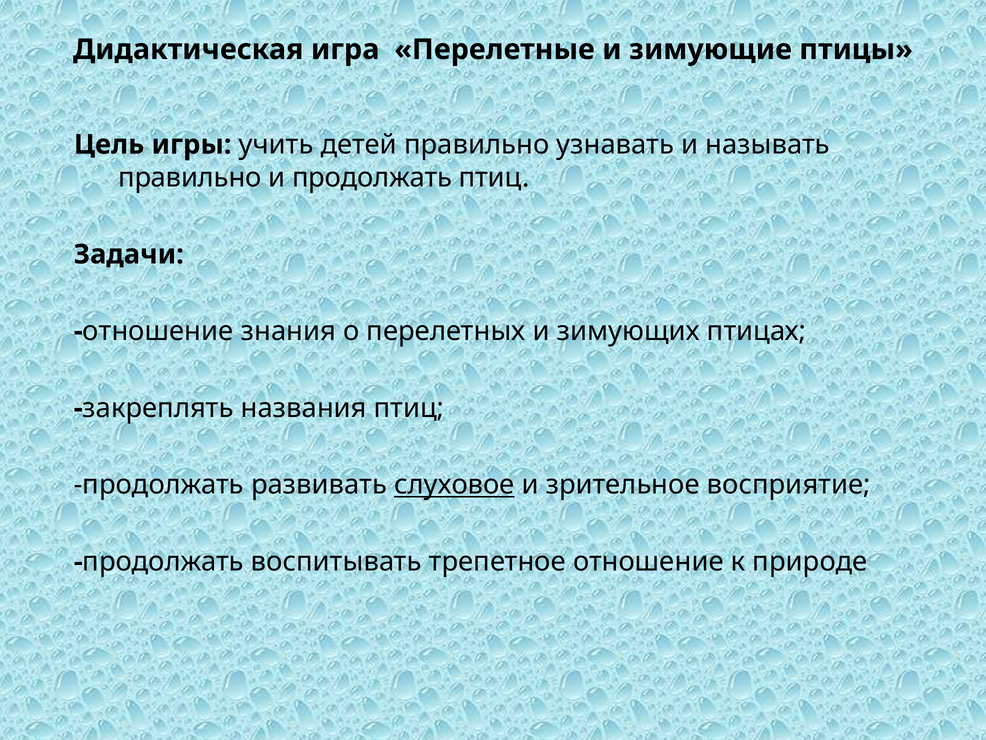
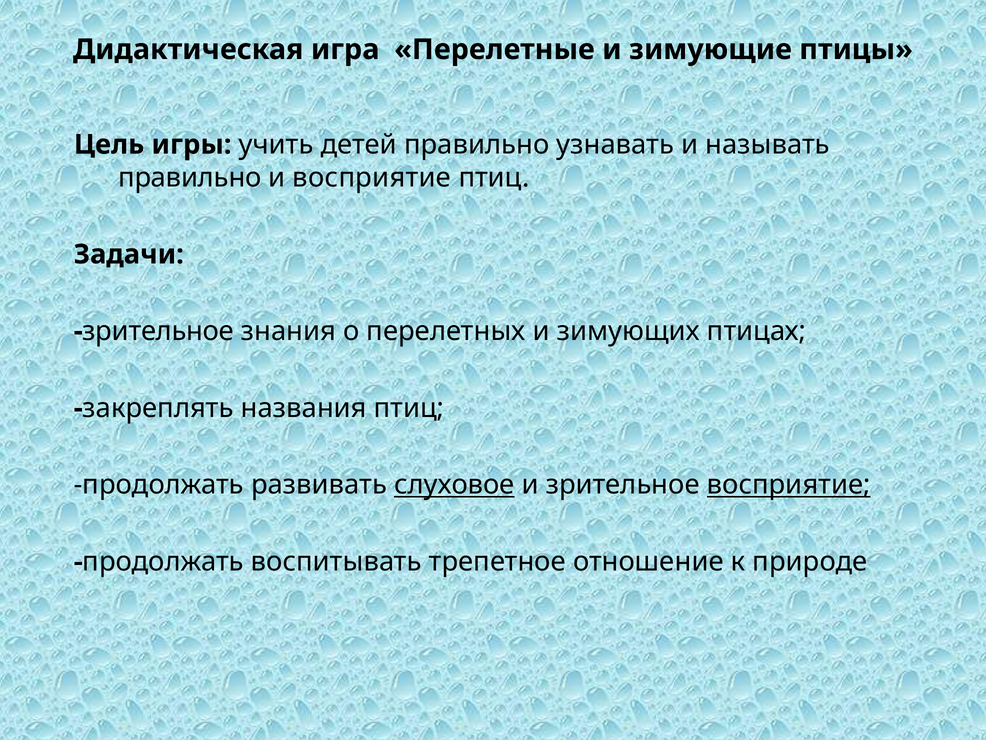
и продолжать: продолжать -> восприятие
отношение at (158, 331): отношение -> зрительное
восприятие at (789, 485) underline: none -> present
